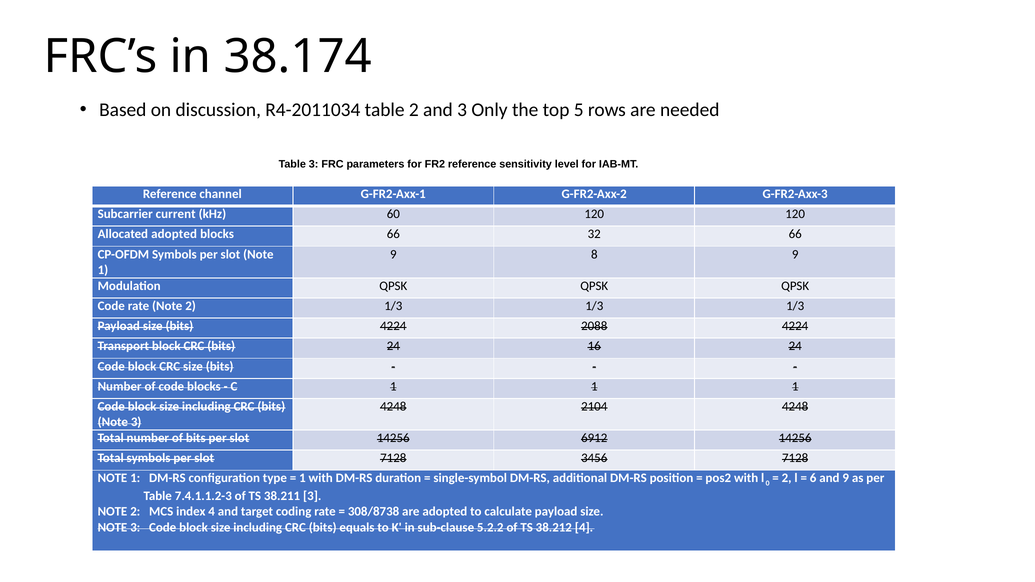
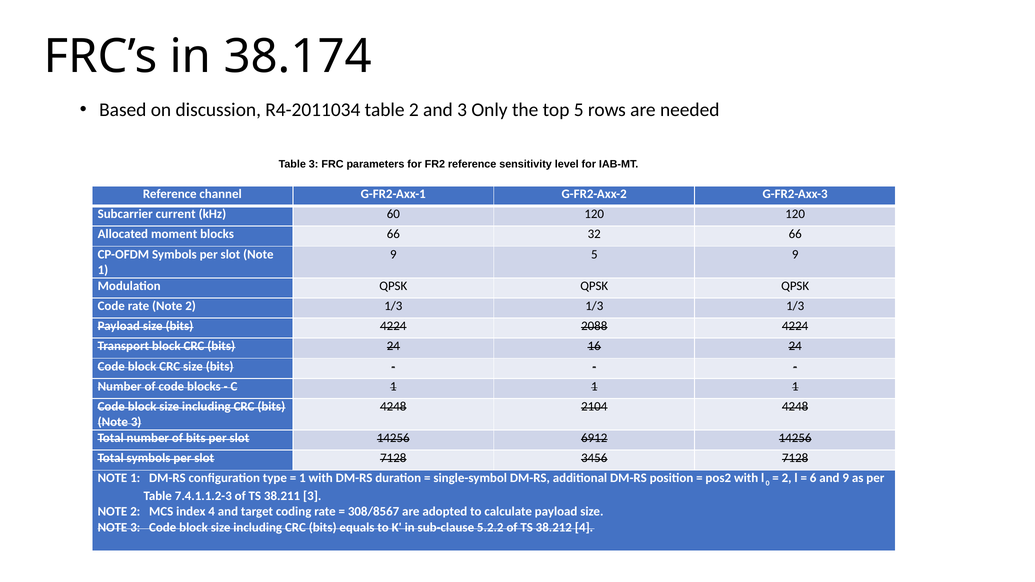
Allocated adopted: adopted -> moment
9 8: 8 -> 5
308/8738: 308/8738 -> 308/8567
